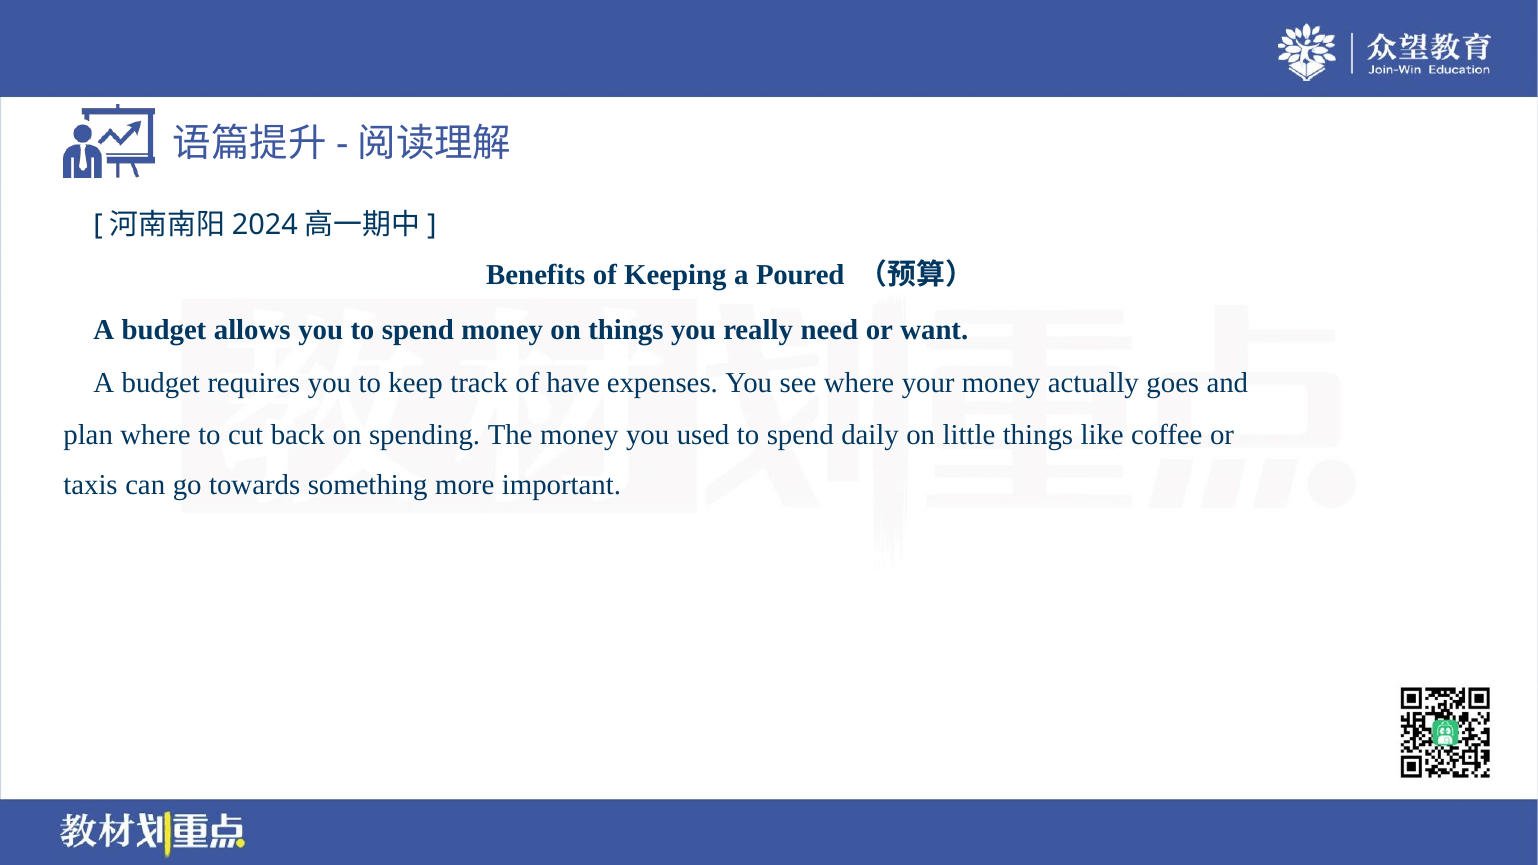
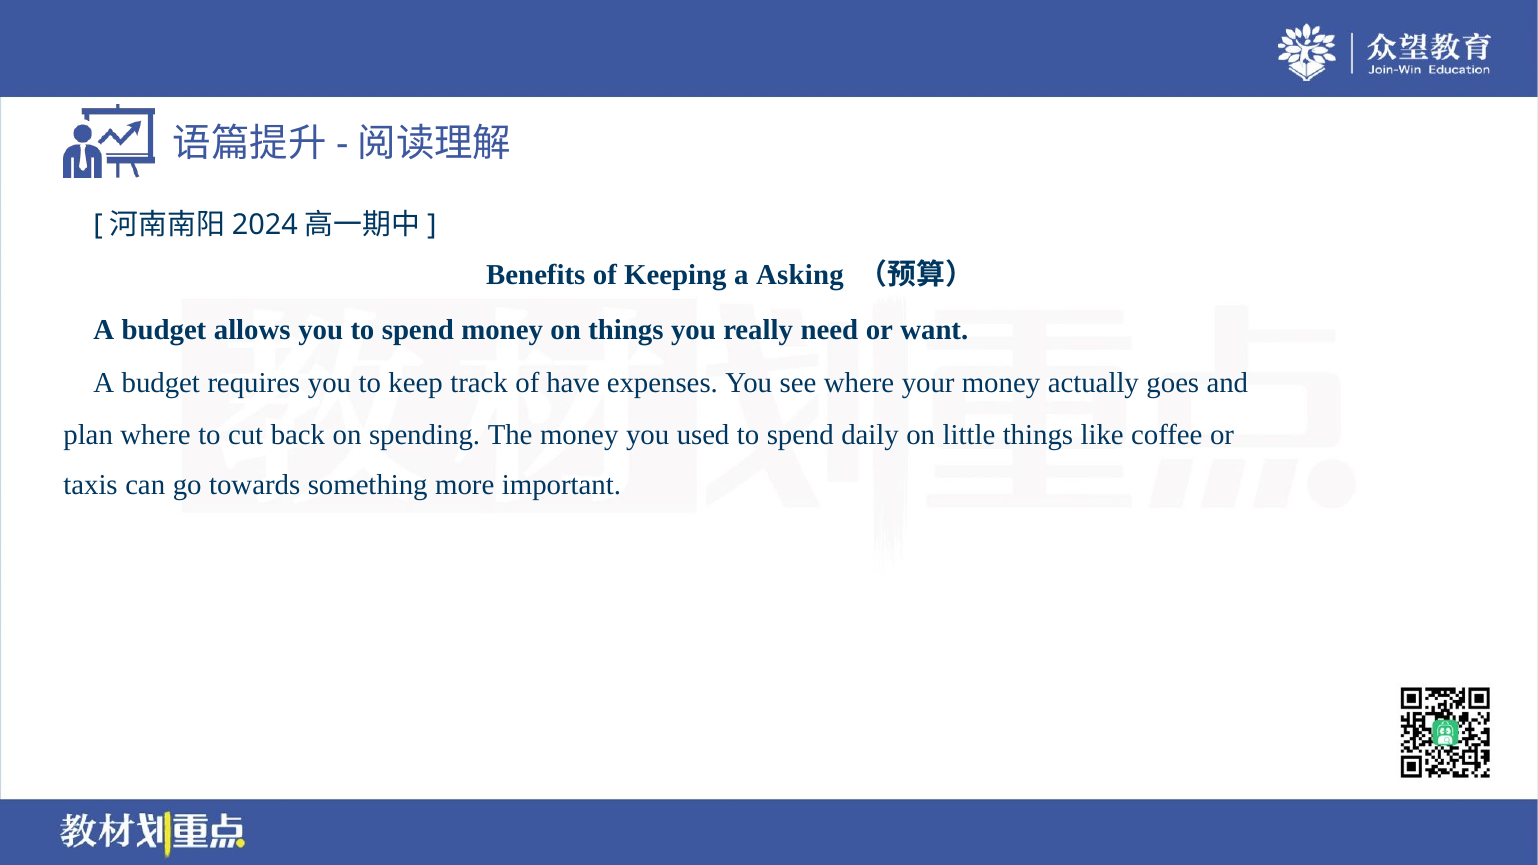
Poured: Poured -> Asking
